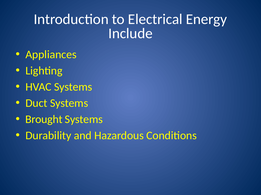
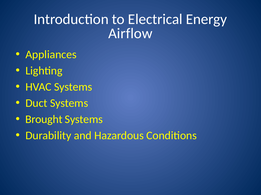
Include: Include -> Airflow
